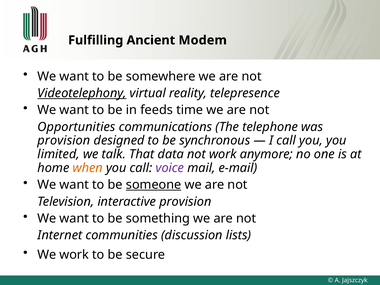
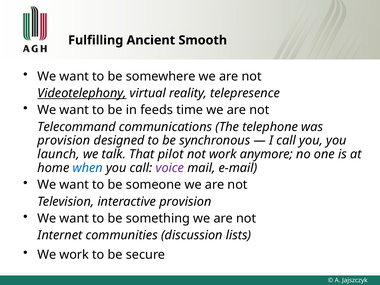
Modem: Modem -> Smooth
Opportunities: Opportunities -> Telecommand
limited: limited -> launch
data: data -> pilot
when colour: orange -> blue
someone underline: present -> none
